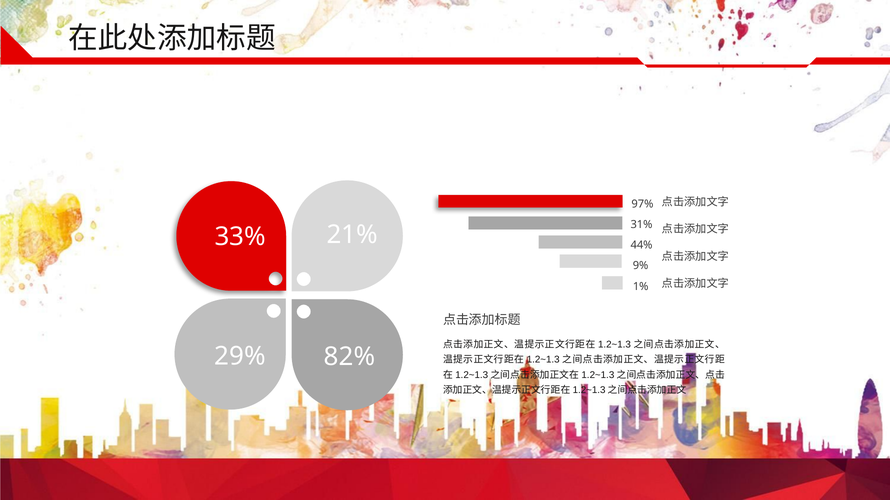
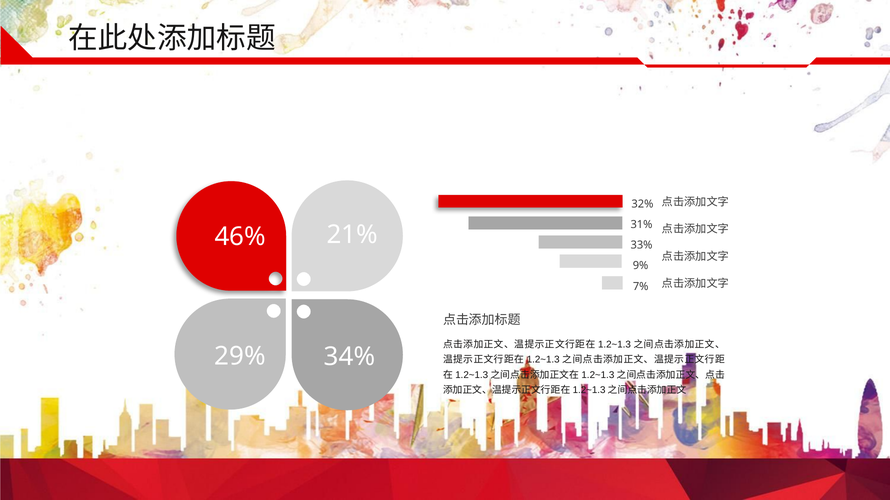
97%: 97% -> 32%
33%: 33% -> 46%
44%: 44% -> 33%
1%: 1% -> 7%
82%: 82% -> 34%
